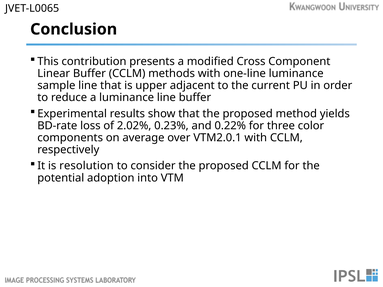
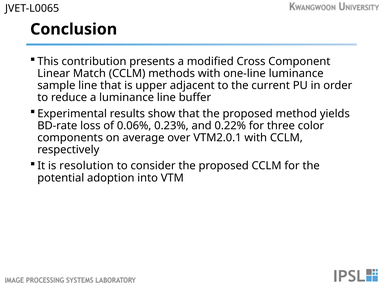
Linear Buffer: Buffer -> Match
2.02%: 2.02% -> 0.06%
